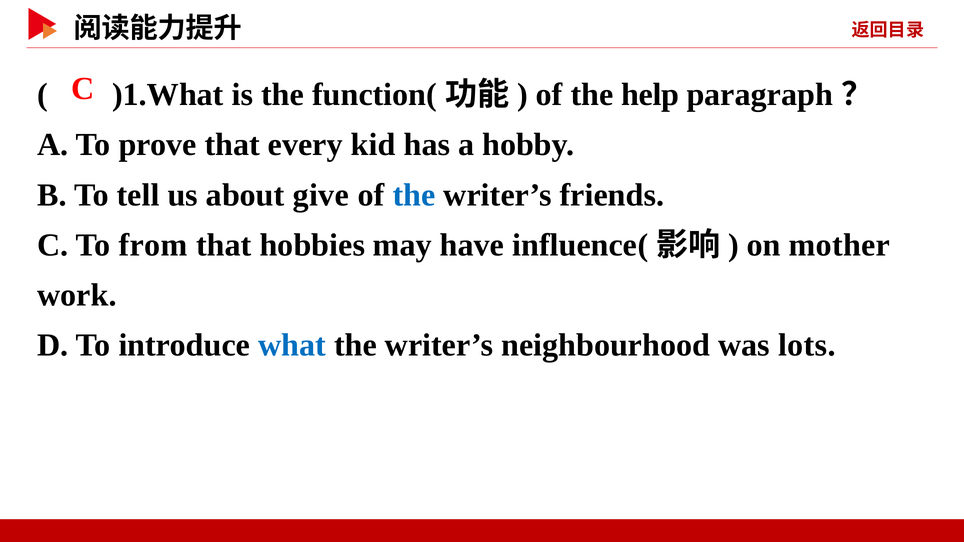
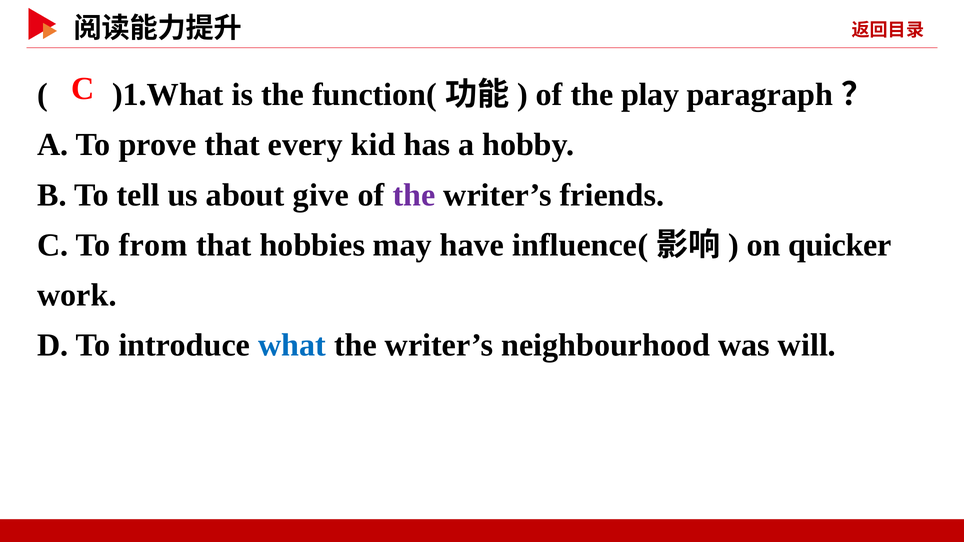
help: help -> play
the at (414, 195) colour: blue -> purple
mother: mother -> quicker
lots: lots -> will
